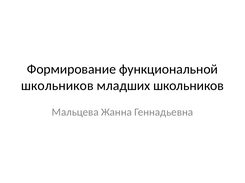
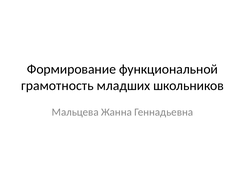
школьников at (57, 86): школьников -> грамотность
